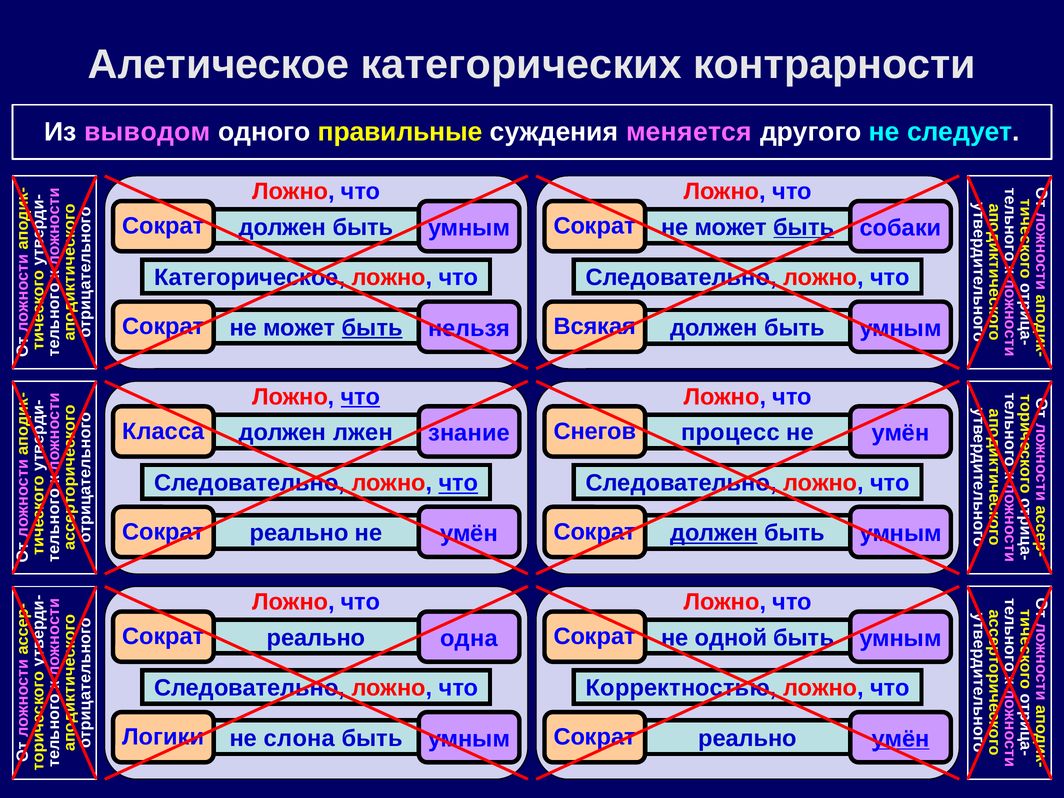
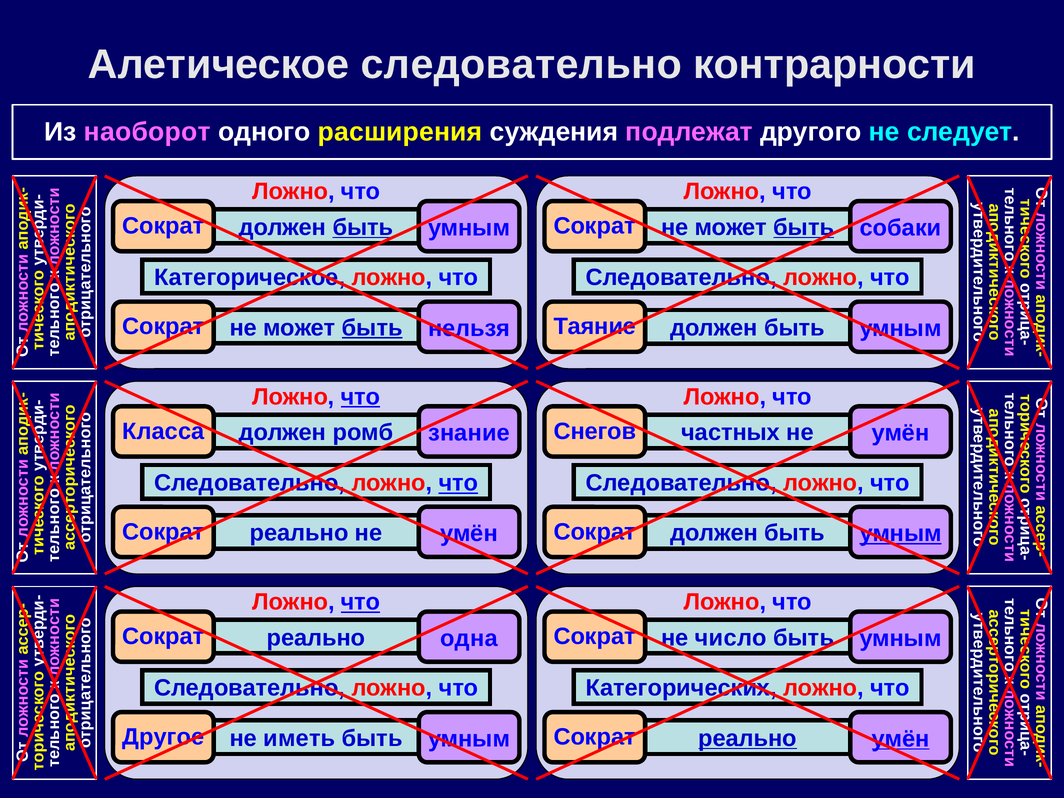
Алетическое категорических: категорических -> следовательно
выводом: выводом -> наоборот
правильные: правильные -> расширения
меняется: меняется -> подлежат
быть at (363, 227) underline: none -> present
Всякая: Всякая -> Таяние
лжен: лжен -> ромб
процесс: процесс -> частных
должен at (714, 533) underline: present -> none
умным at (901, 534) underline: none -> present
что at (361, 602) underline: none -> present
одной: одной -> число
Корректностью: Корректностью -> Категорических
Логики: Логики -> Другое
слона: слона -> иметь
реально at (748, 738) underline: none -> present
